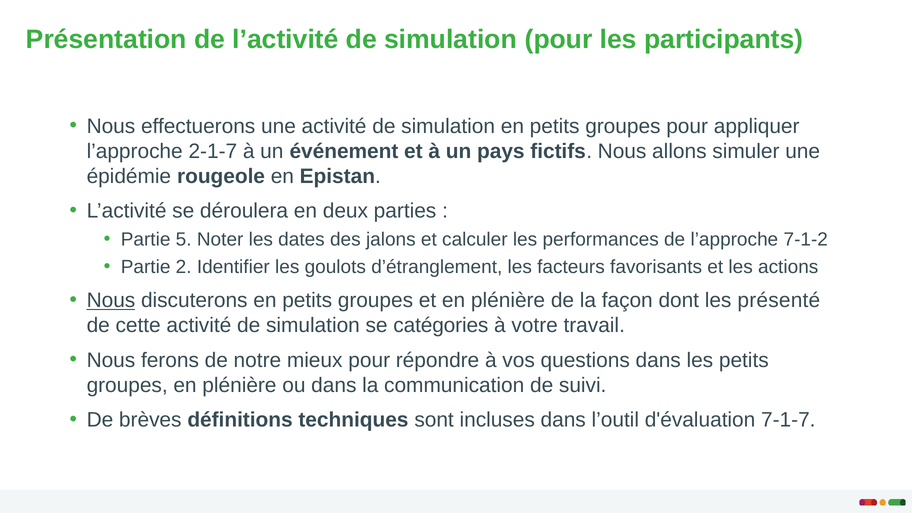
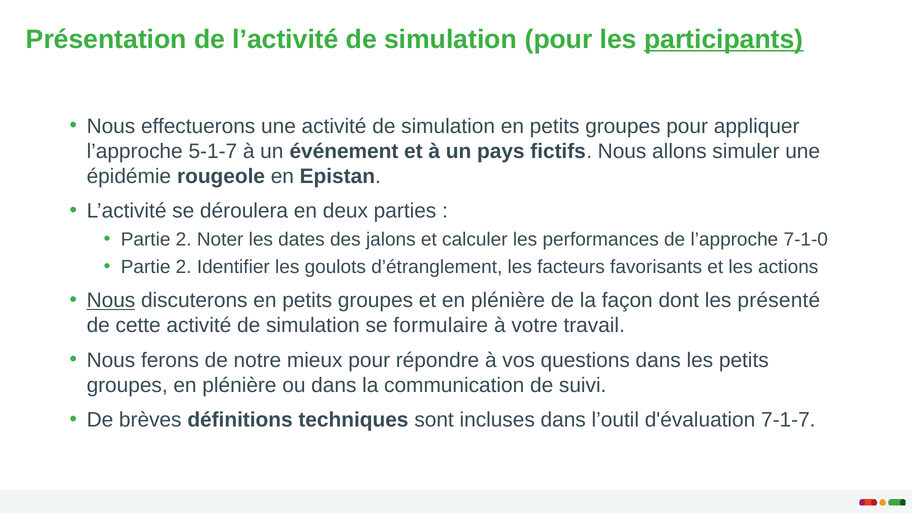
participants underline: none -> present
2-1-7: 2-1-7 -> 5-1-7
5 at (184, 239): 5 -> 2
7-1-2: 7-1-2 -> 7-1-0
catégories: catégories -> formulaire
